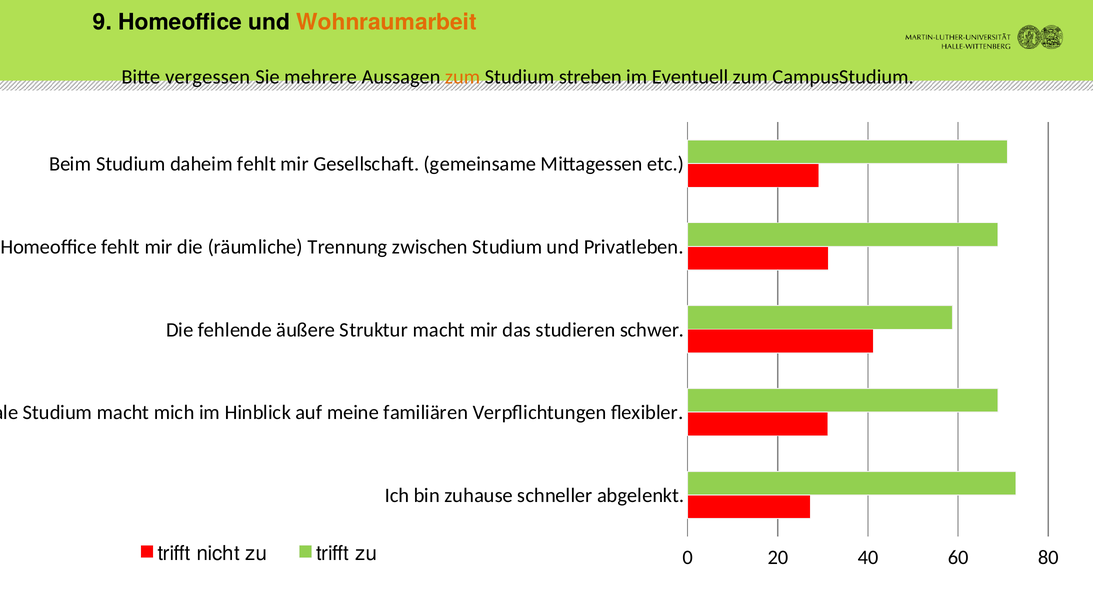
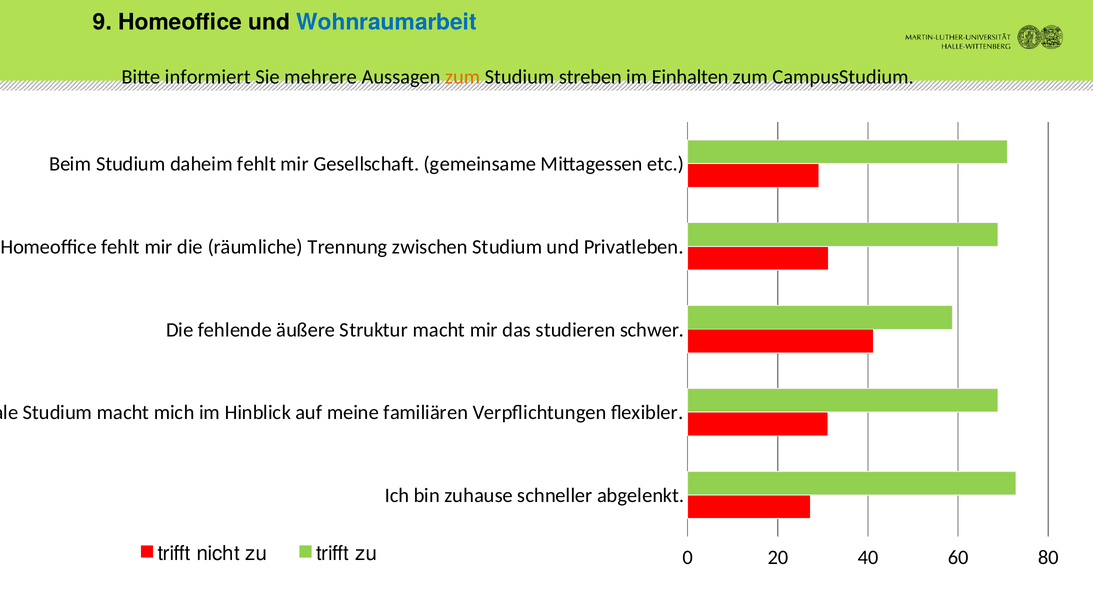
Wohnraumarbeit colour: orange -> blue
vergessen: vergessen -> informiert
Eventuell: Eventuell -> Einhalten
